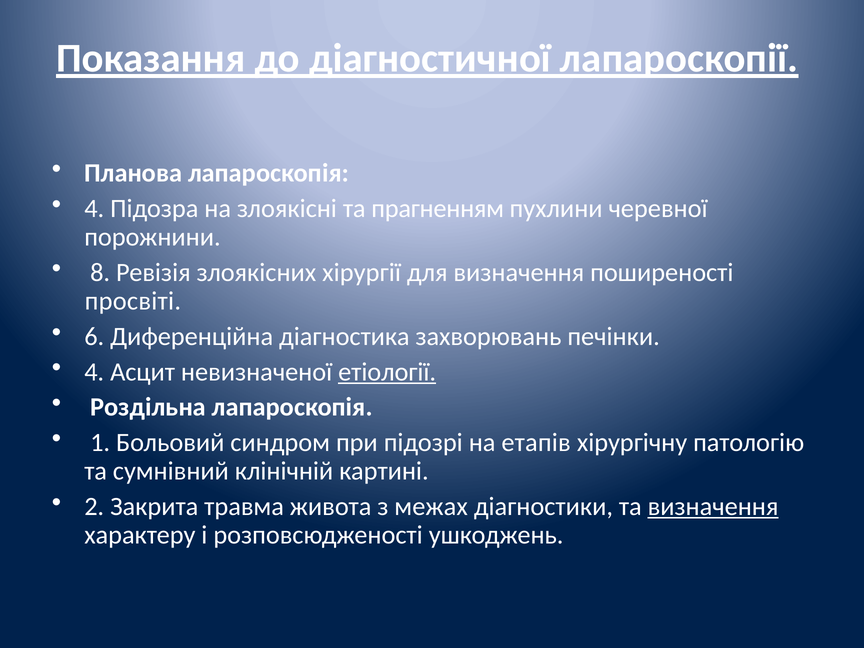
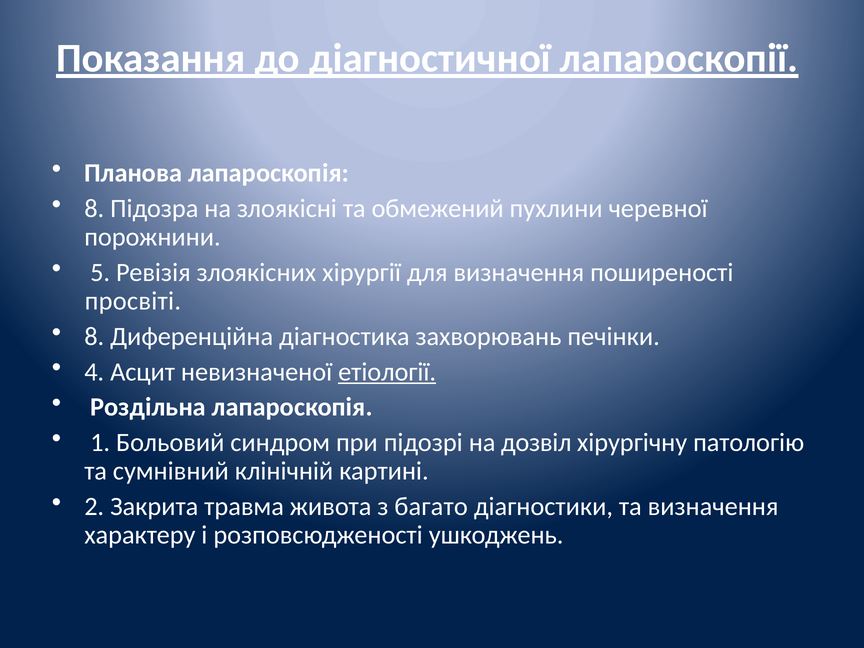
4 at (94, 209): 4 -> 8
прагненням: прагненням -> обмежений
8: 8 -> 5
6 at (94, 336): 6 -> 8
етапів: етапів -> дозвіл
межах: межах -> багато
визначення at (713, 507) underline: present -> none
